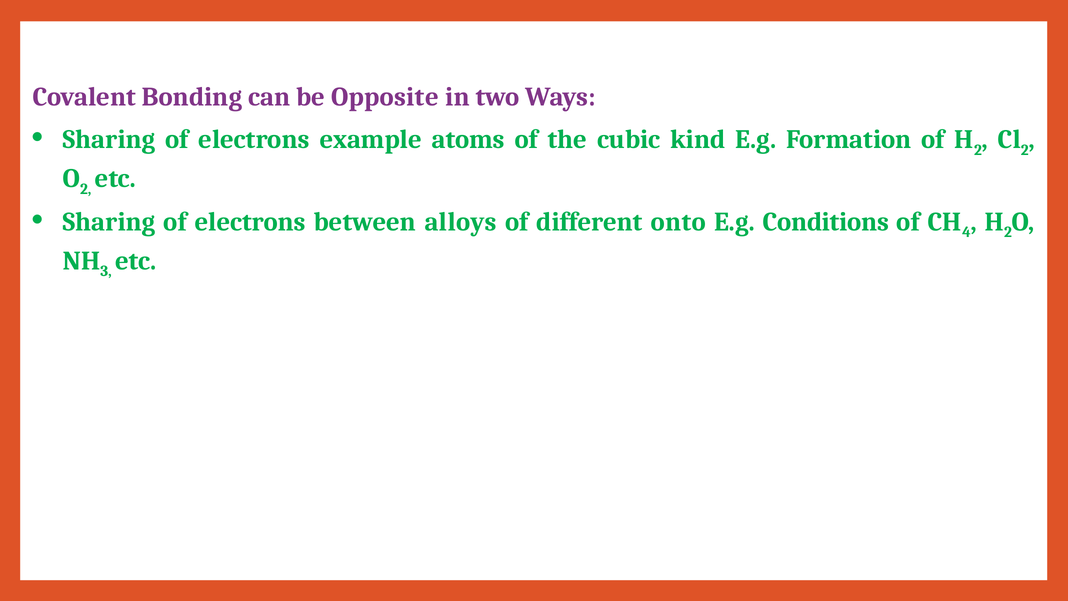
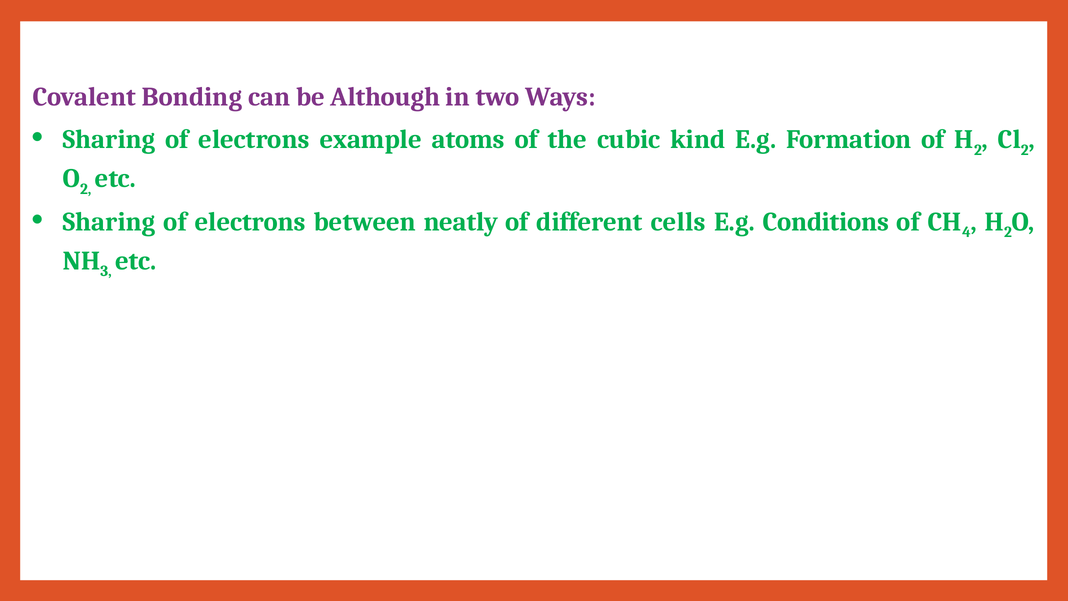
Opposite: Opposite -> Although
alloys: alloys -> neatly
onto: onto -> cells
